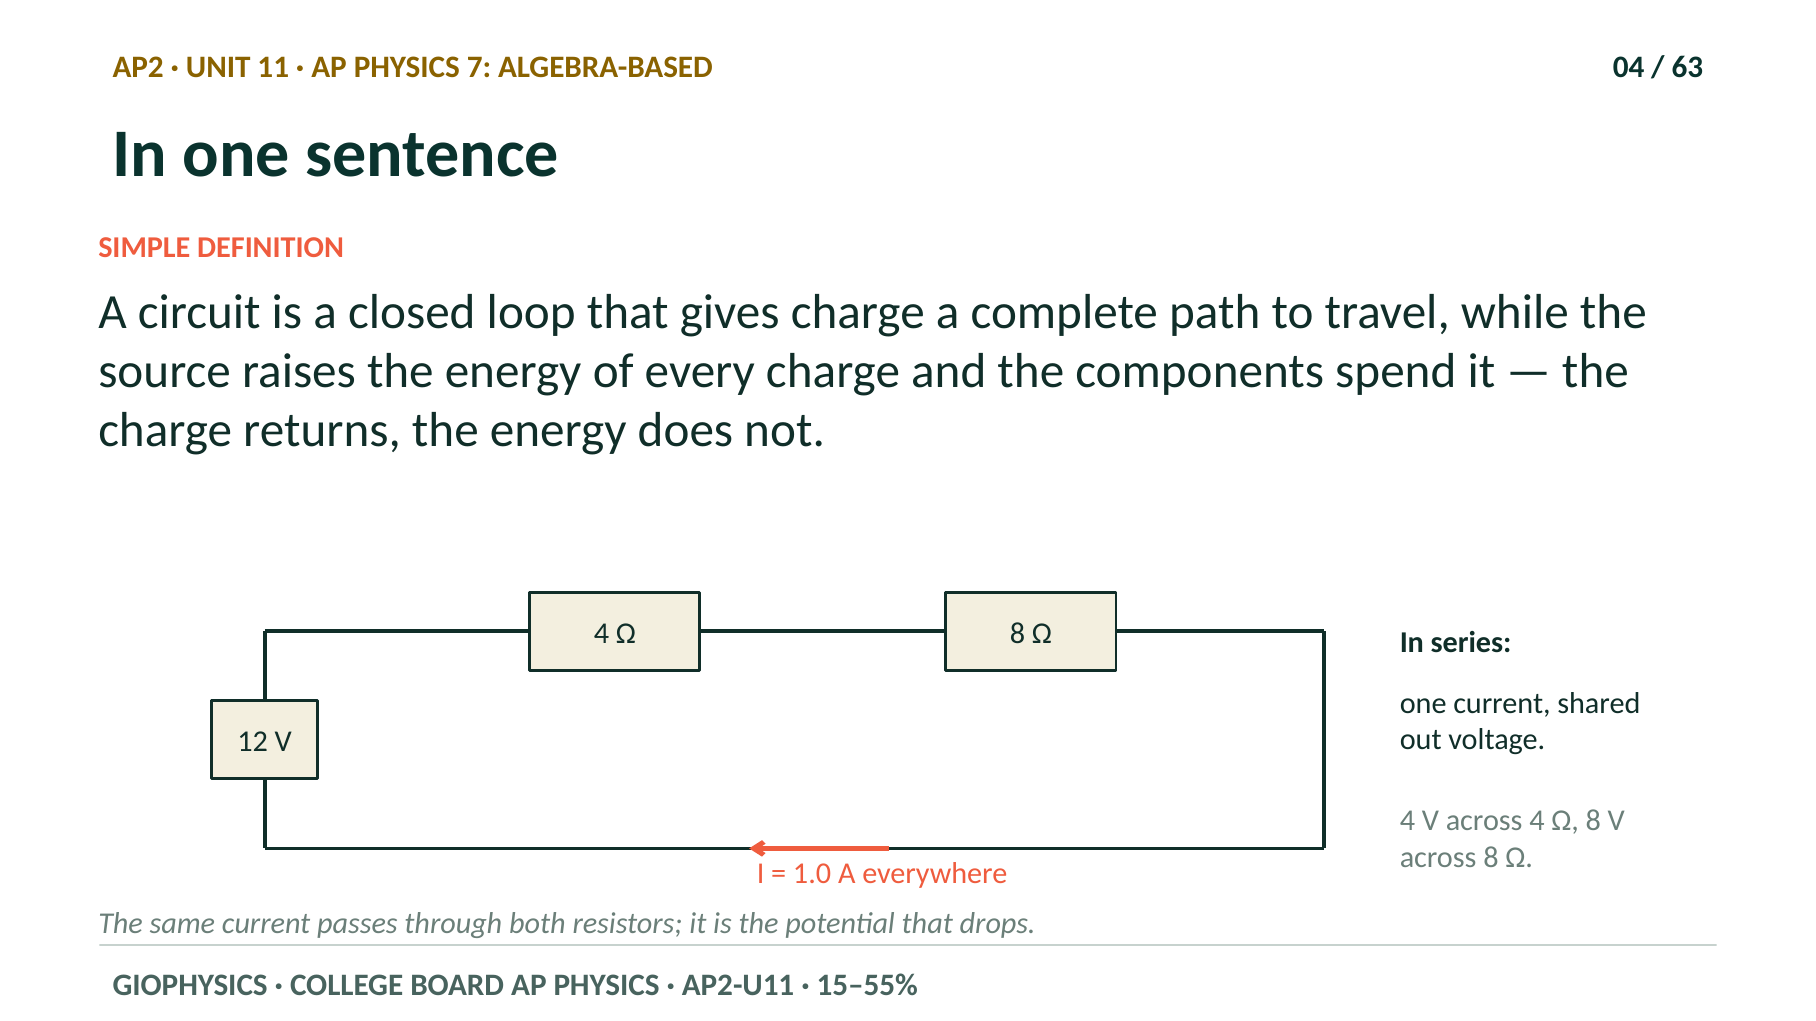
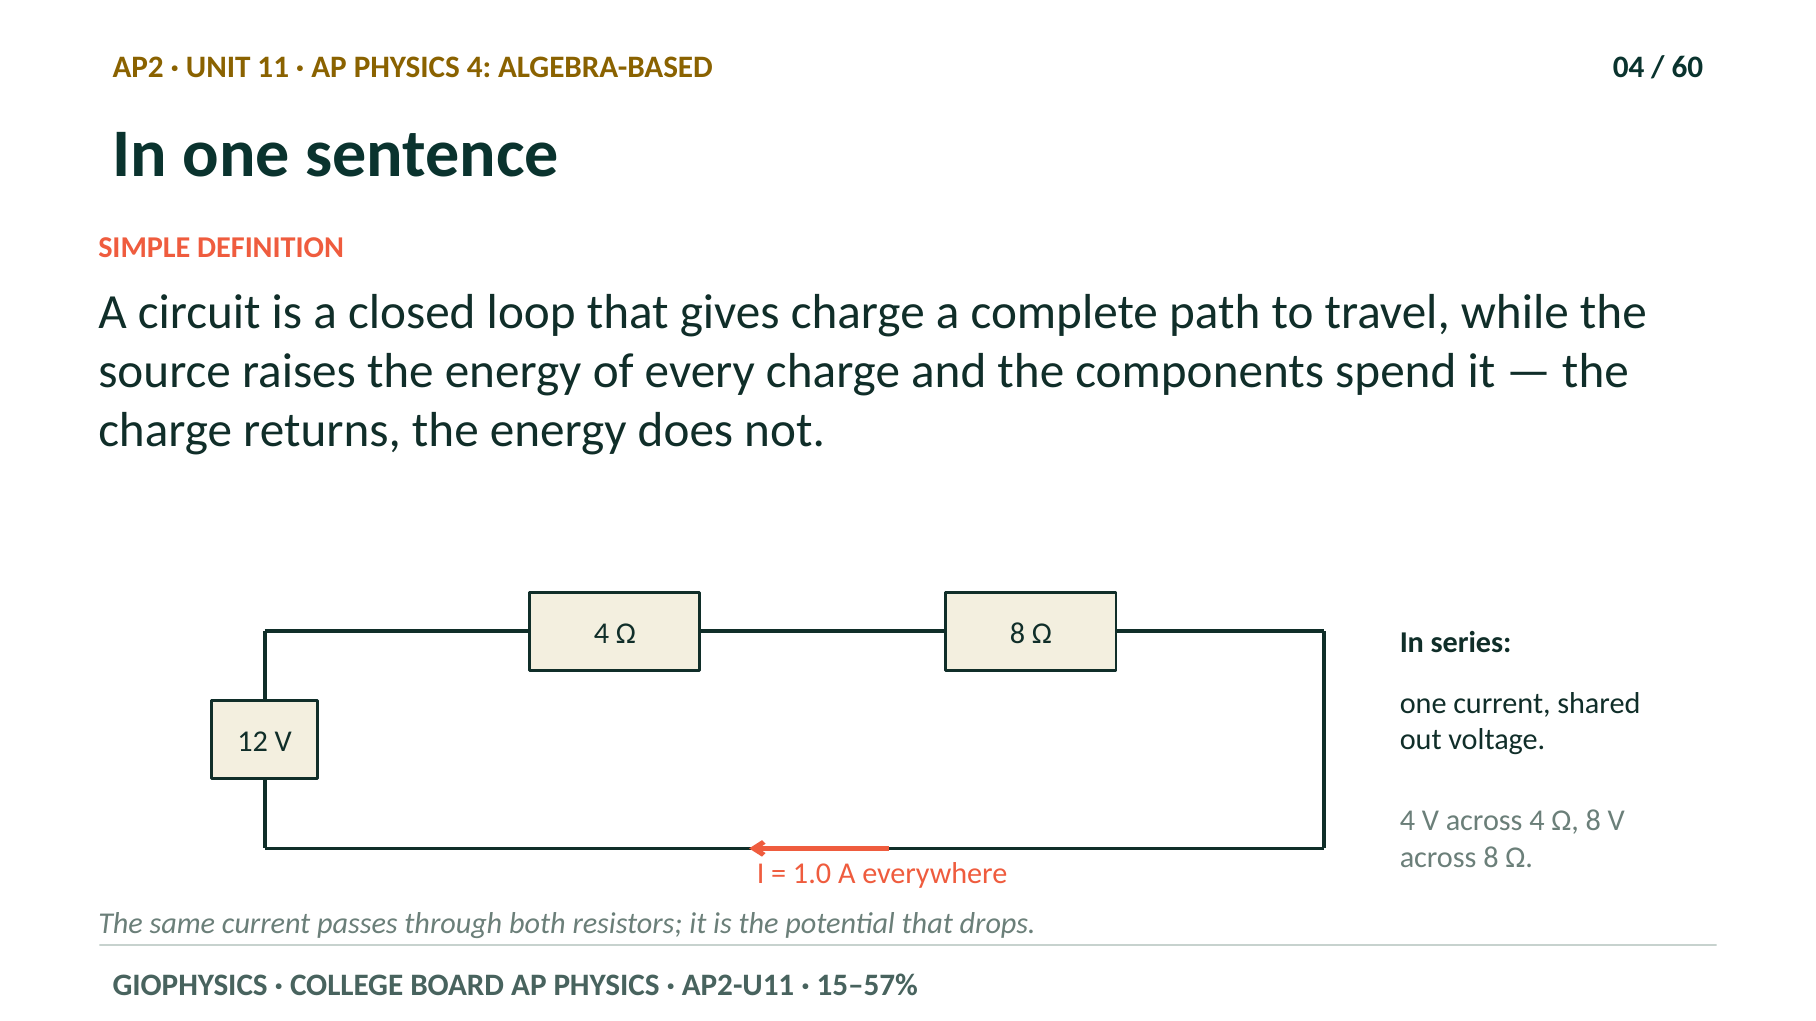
PHYSICS 7: 7 -> 4
63: 63 -> 60
15–55%: 15–55% -> 15–57%
